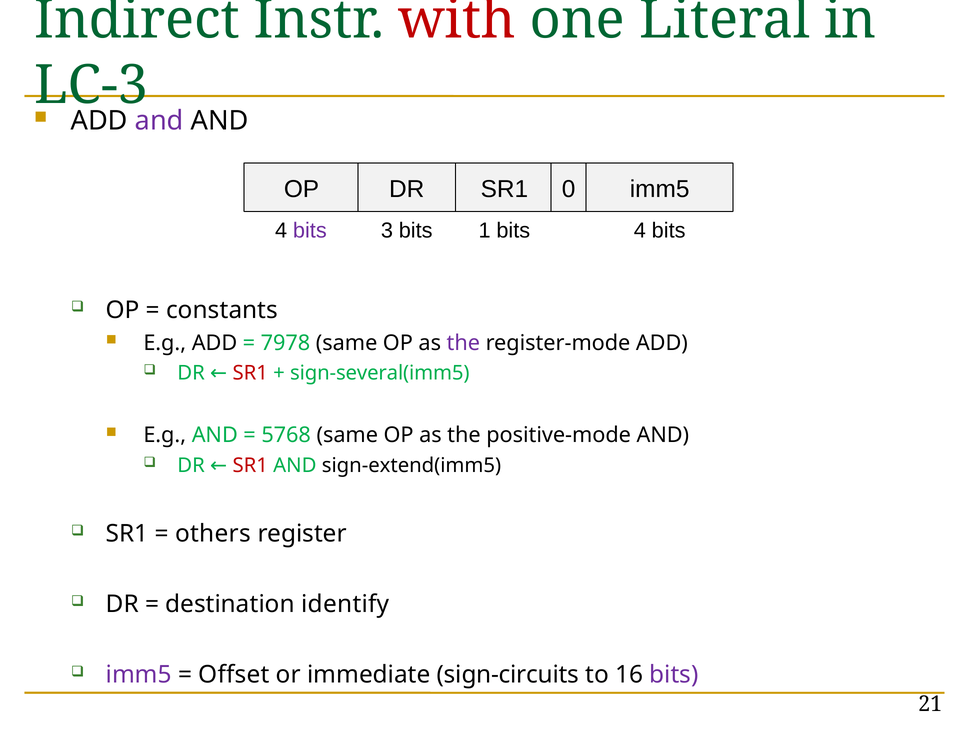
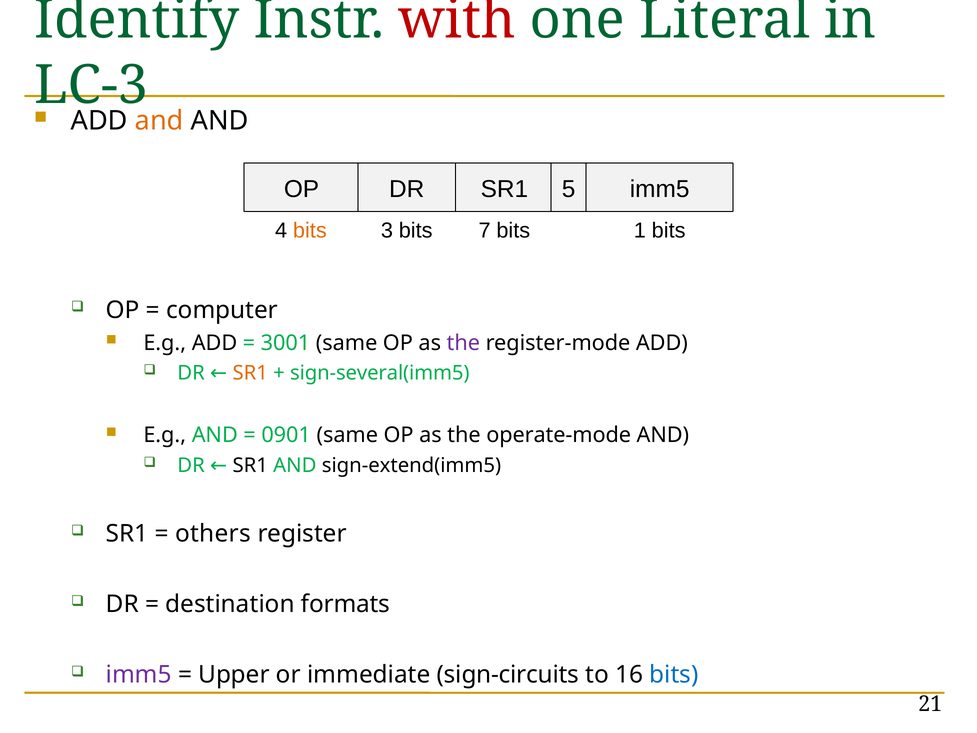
Indirect: Indirect -> Identify
and at (159, 121) colour: purple -> orange
0: 0 -> 5
bits at (310, 231) colour: purple -> orange
1: 1 -> 7
bits 4: 4 -> 1
constants: constants -> computer
7978: 7978 -> 3001
SR1 at (250, 373) colour: red -> orange
5768: 5768 -> 0901
positive-mode: positive-mode -> operate-mode
SR1 at (250, 465) colour: red -> black
identify: identify -> formats
Offset: Offset -> Upper
bits at (674, 675) colour: purple -> blue
